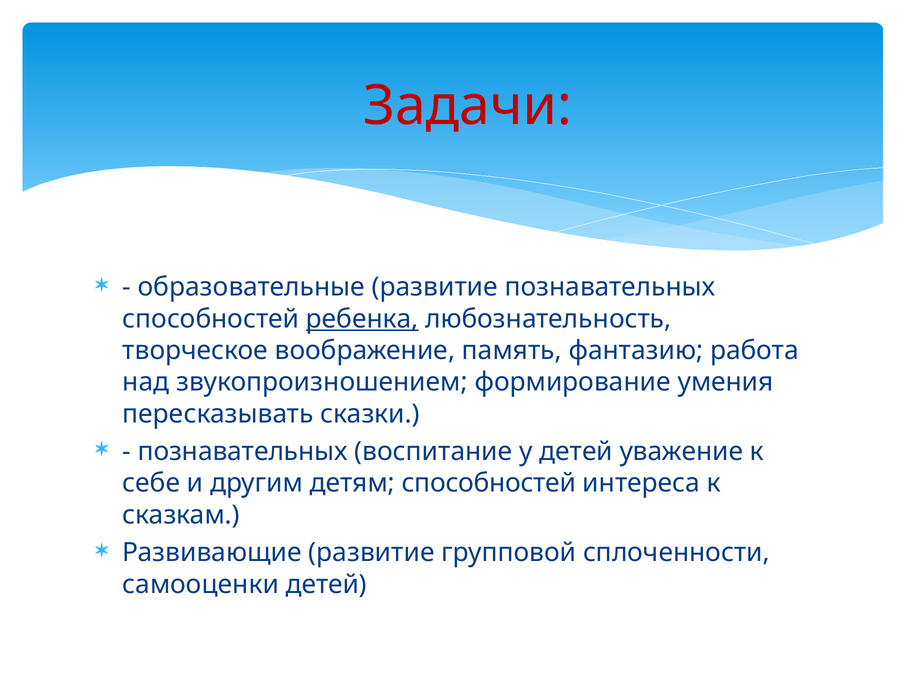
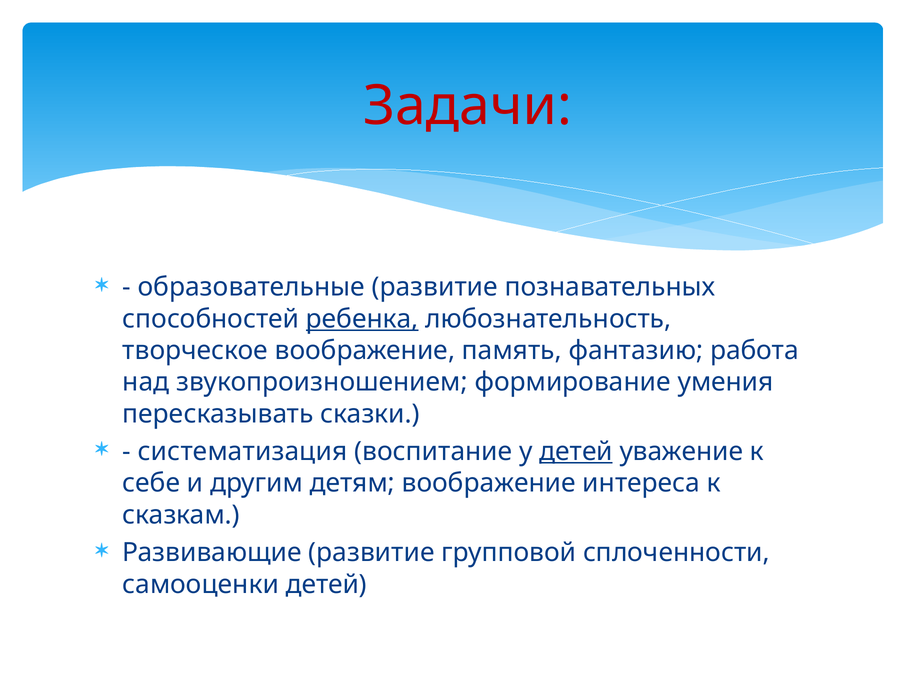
познавательных at (243, 451): познавательных -> систематизация
детей at (576, 451) underline: none -> present
детям способностей: способностей -> воображение
